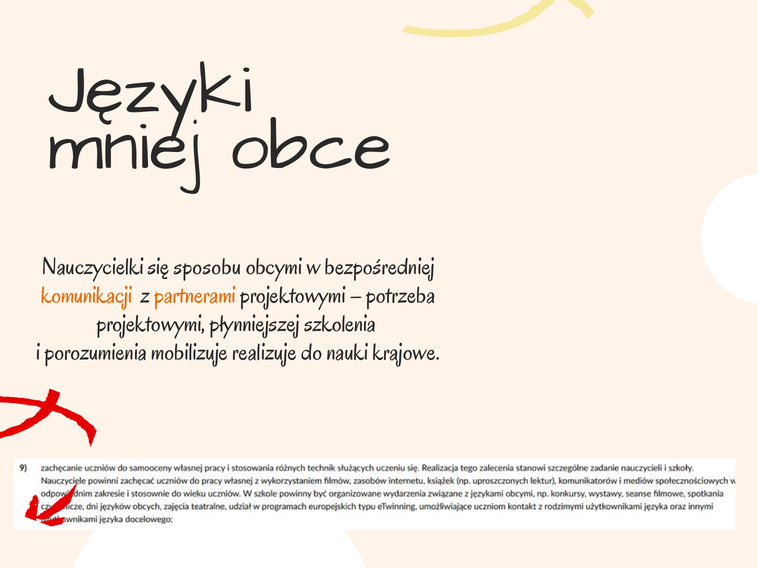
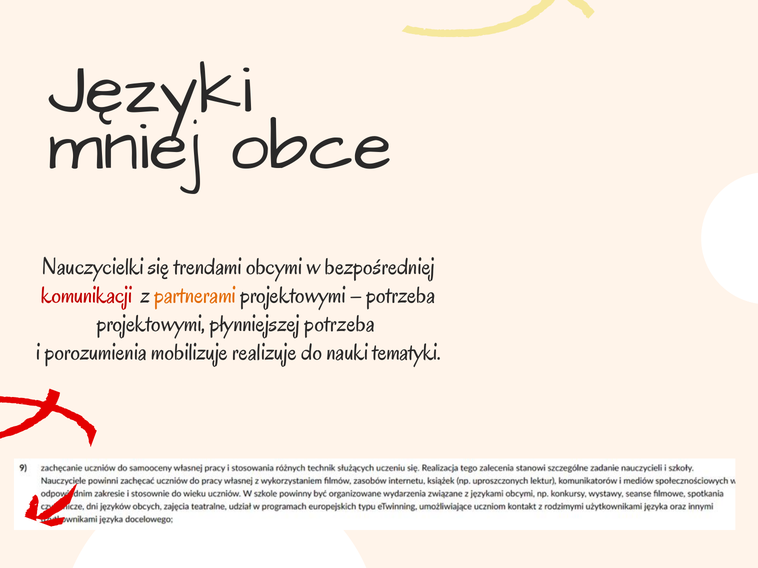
sposobu: sposobu -> trendami
komunikacji colour: orange -> red
płynniejszej szkolenia: szkolenia -> potrzeba
krajowe: krajowe -> tematyki
